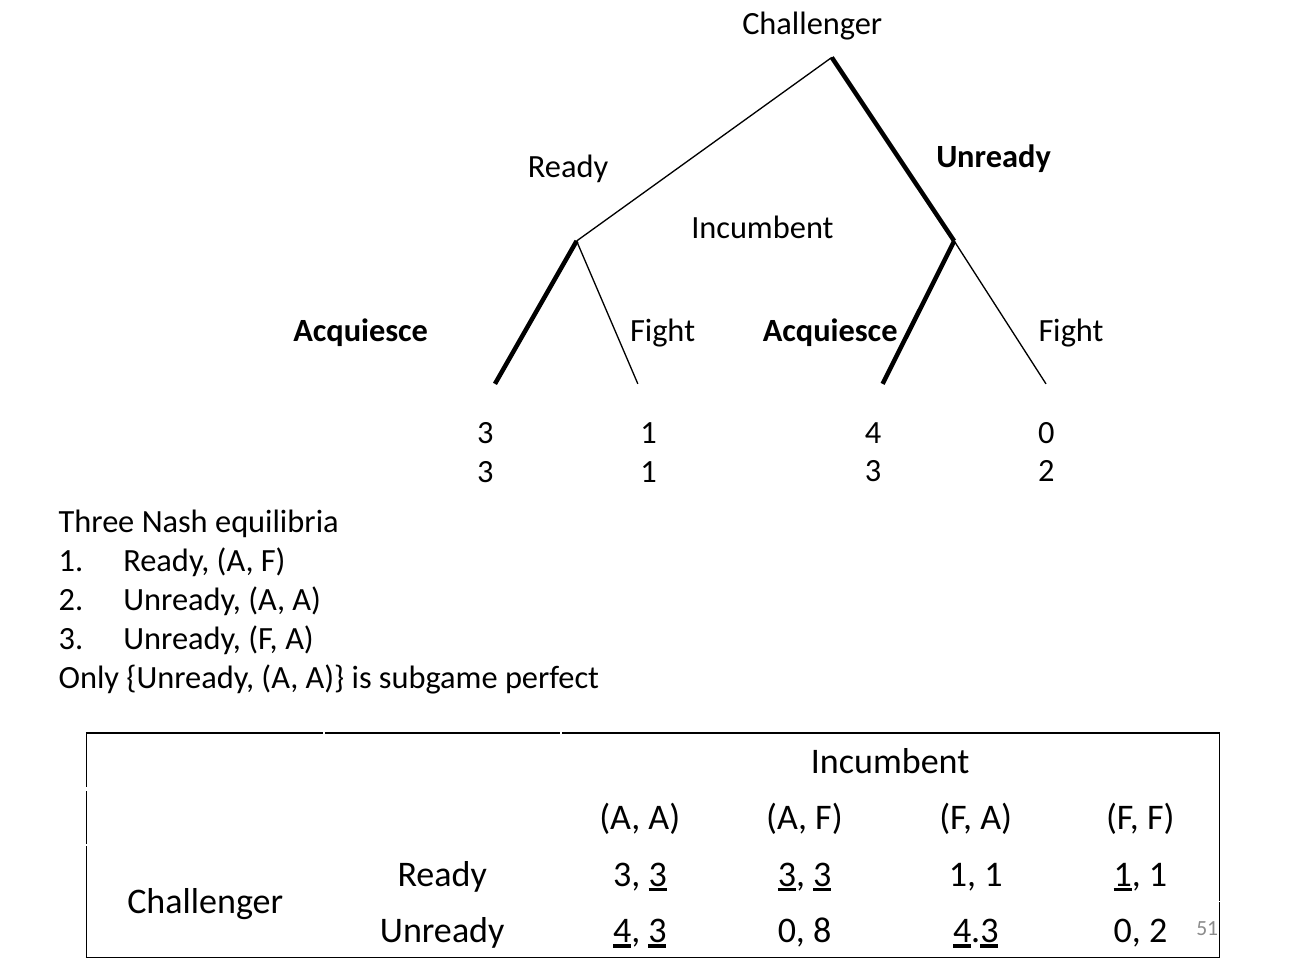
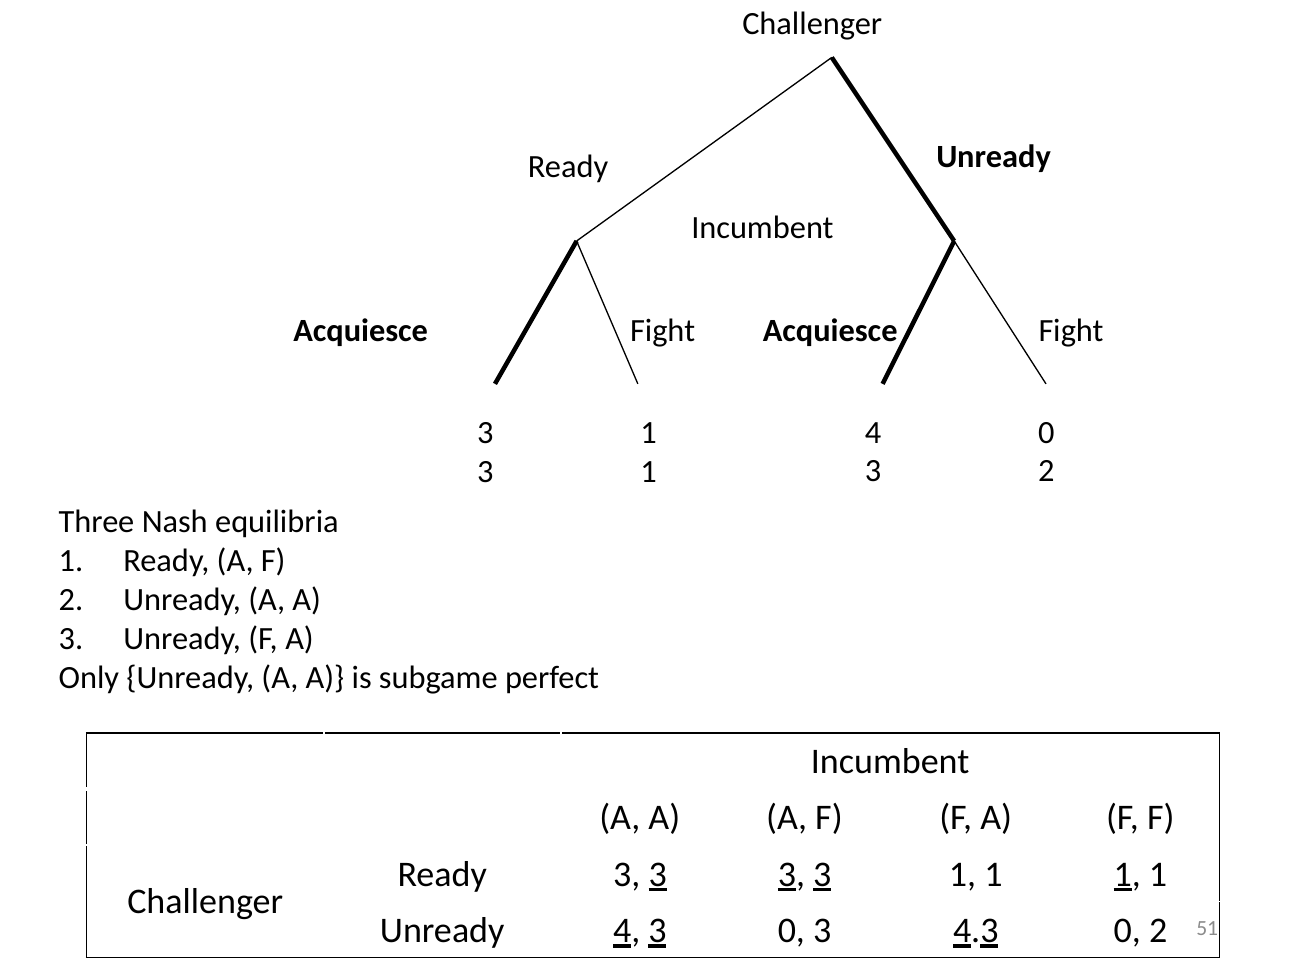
0 8: 8 -> 3
